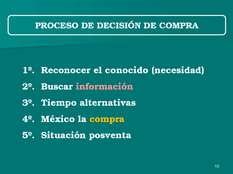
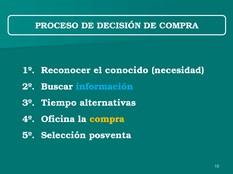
información colour: pink -> light blue
México: México -> Oficina
Situación: Situación -> Selección
